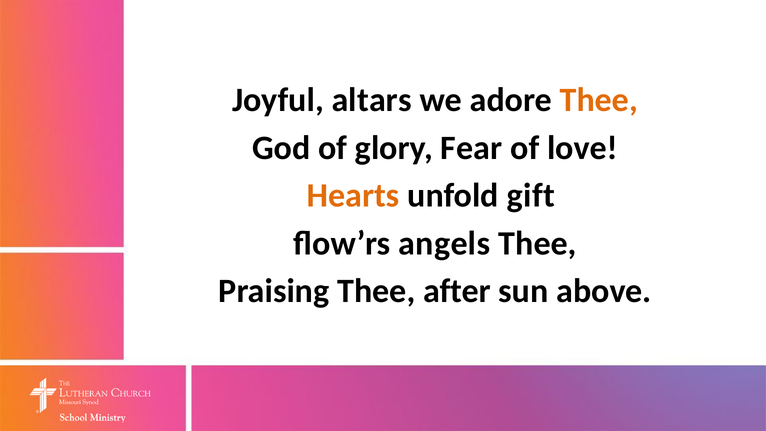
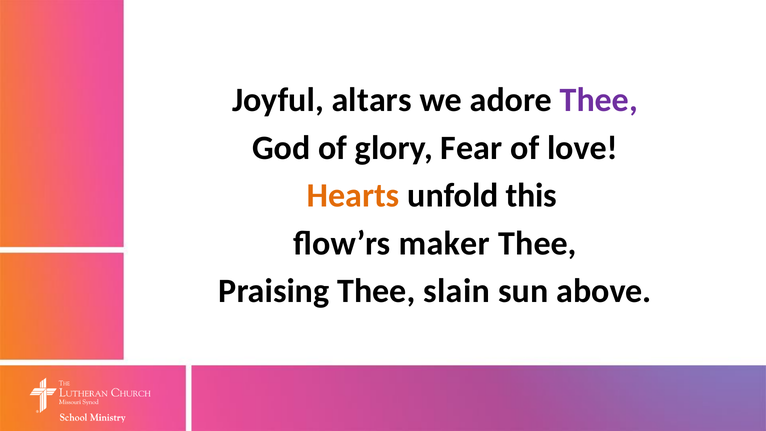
Thee at (599, 100) colour: orange -> purple
gift: gift -> this
angels: angels -> maker
after: after -> slain
